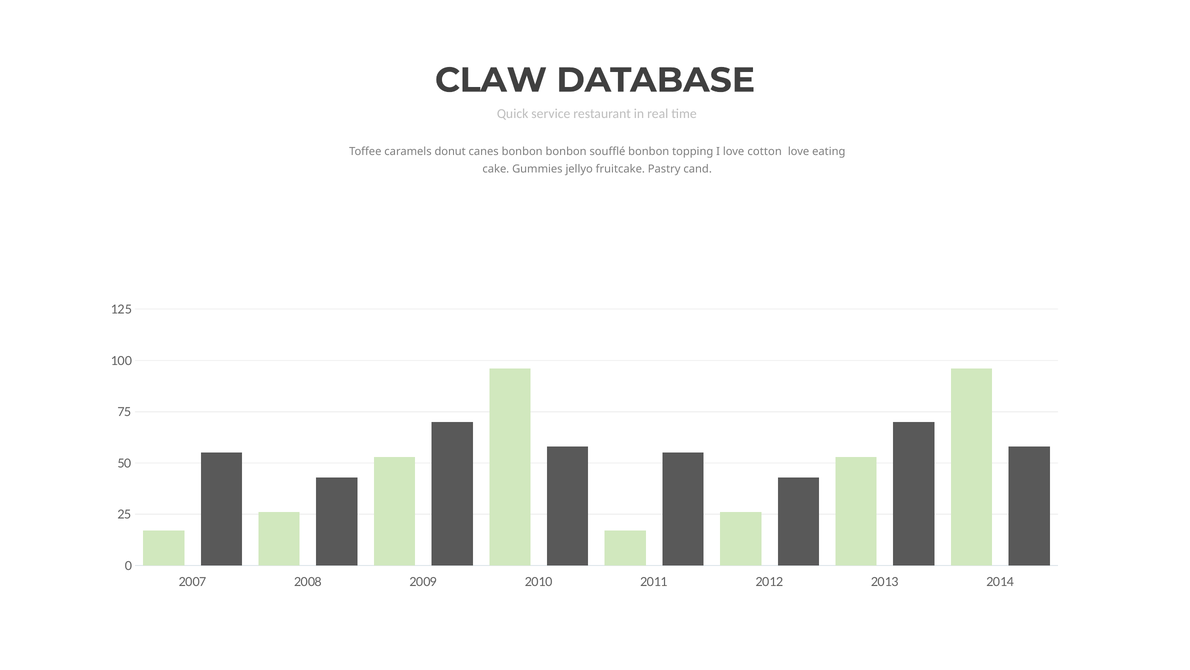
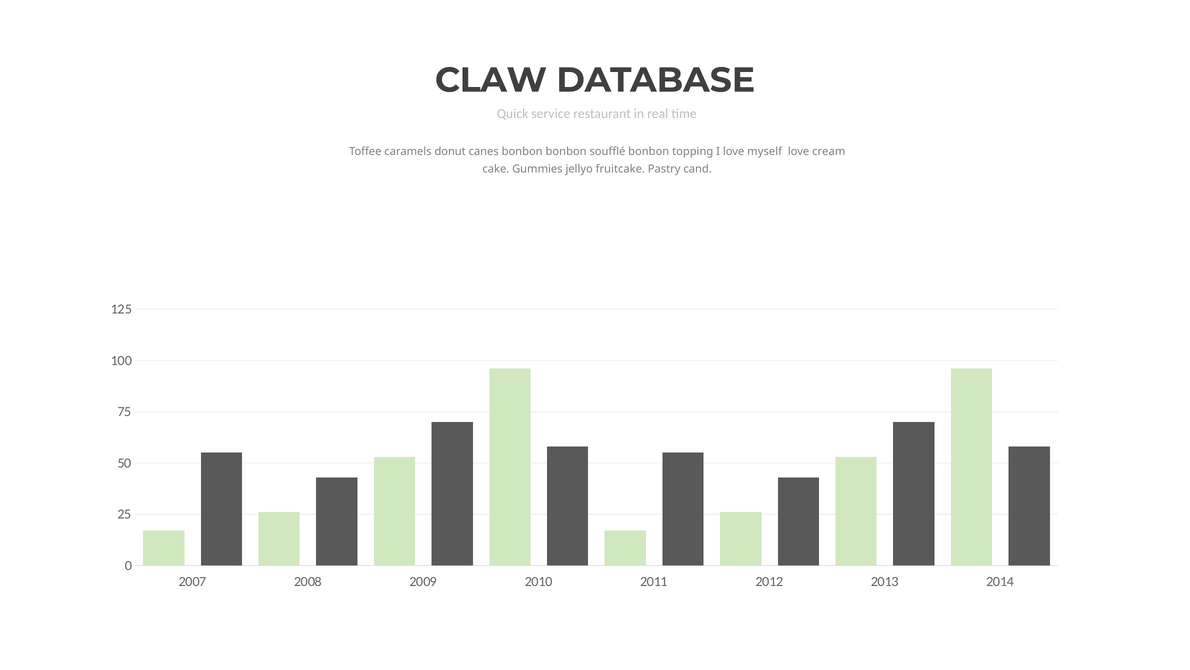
cotton: cotton -> myself
eating: eating -> cream
